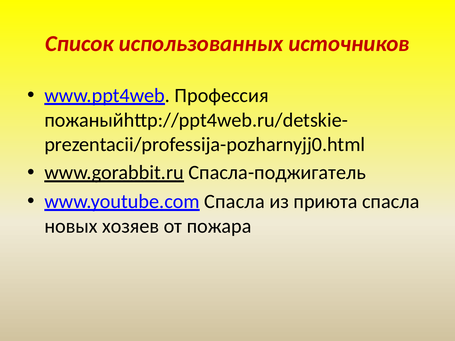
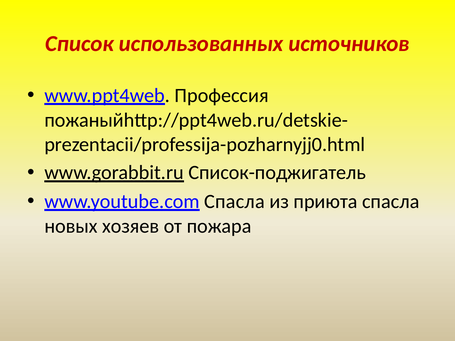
Спасла-поджигатель: Спасла-поджигатель -> Список-поджигатель
